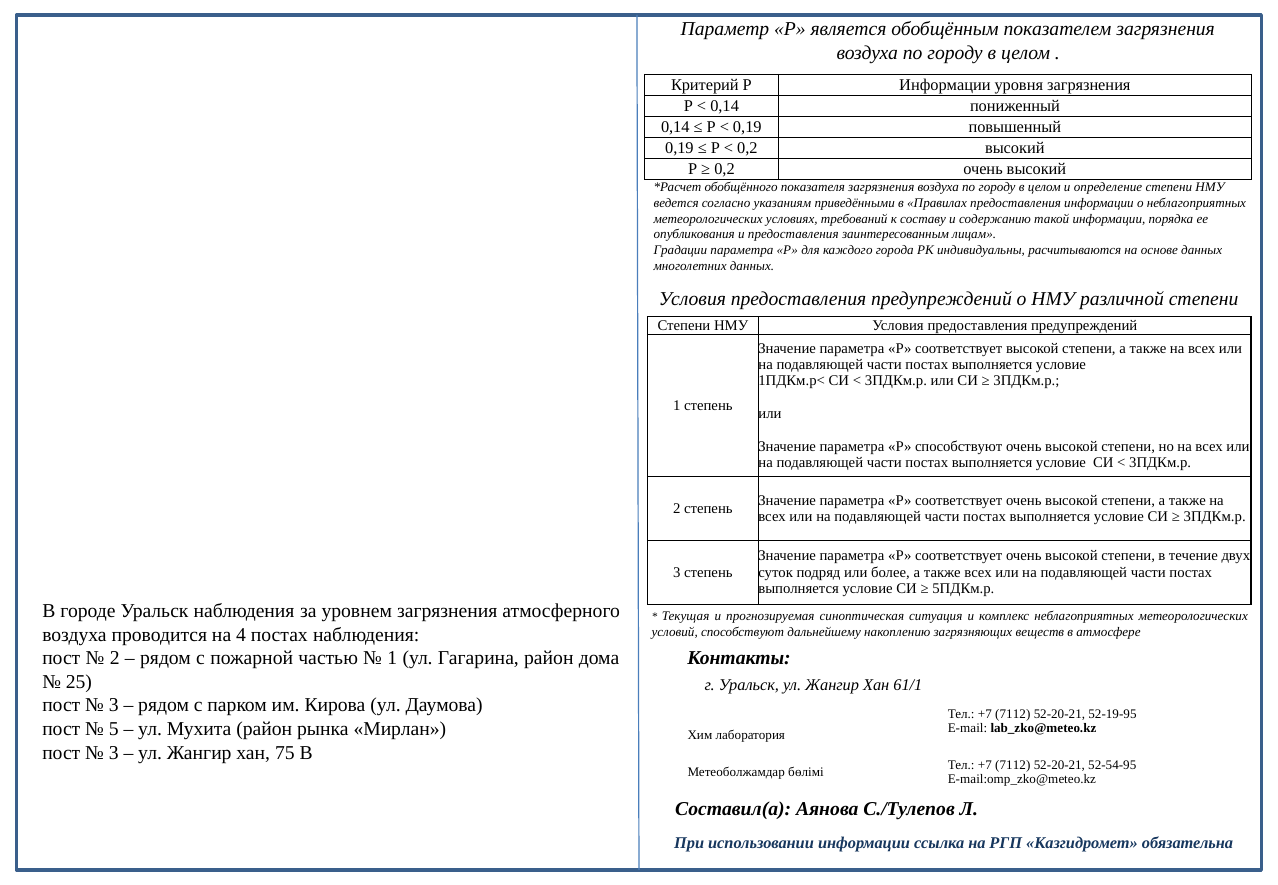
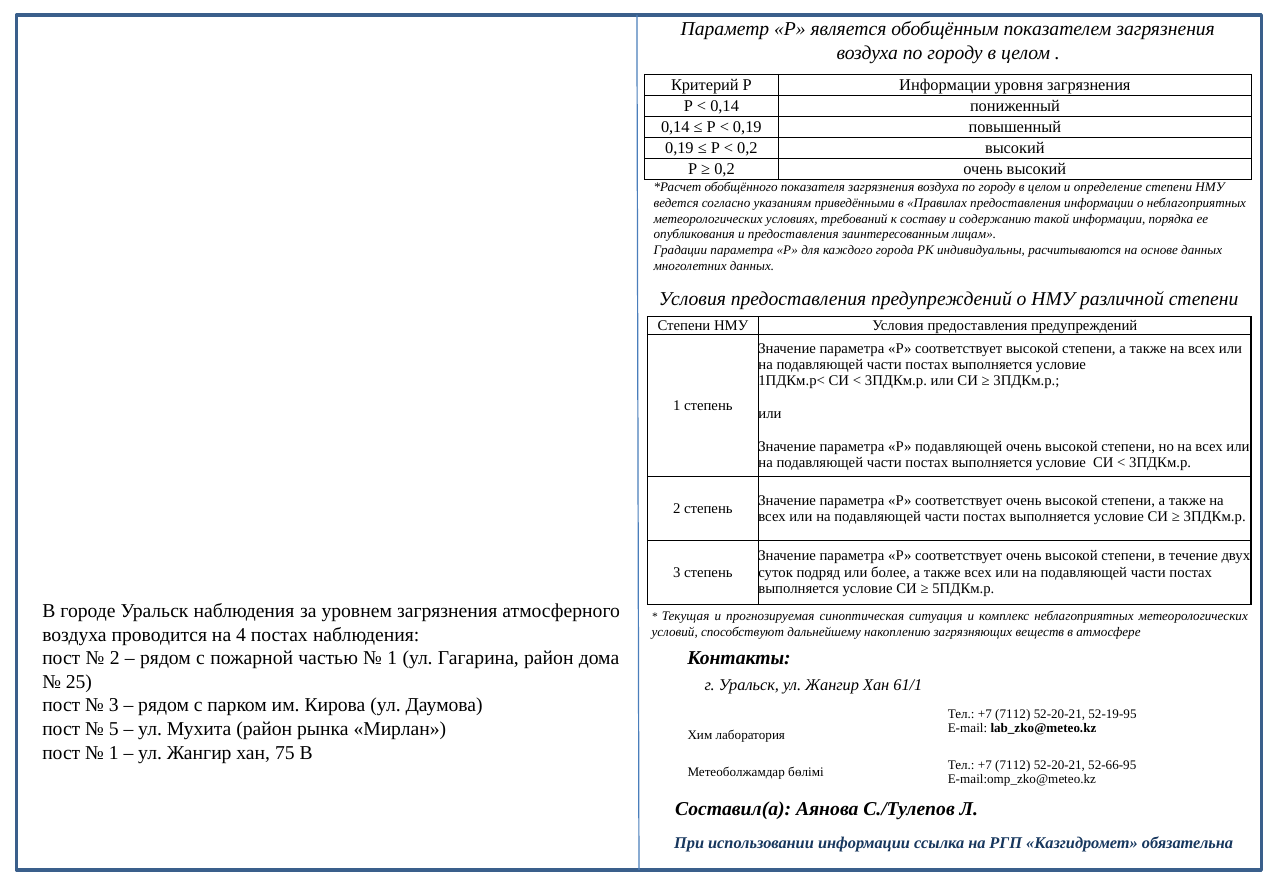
Р способствуют: способствуют -> подавляющей
3 at (114, 752): 3 -> 1
52-54-95: 52-54-95 -> 52-66-95
